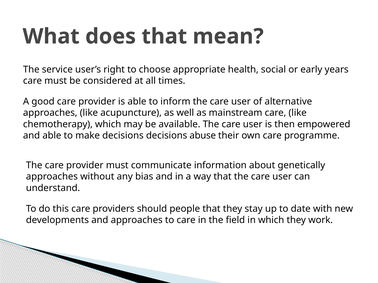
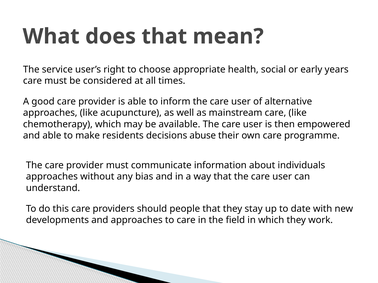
make decisions: decisions -> residents
genetically: genetically -> individuals
